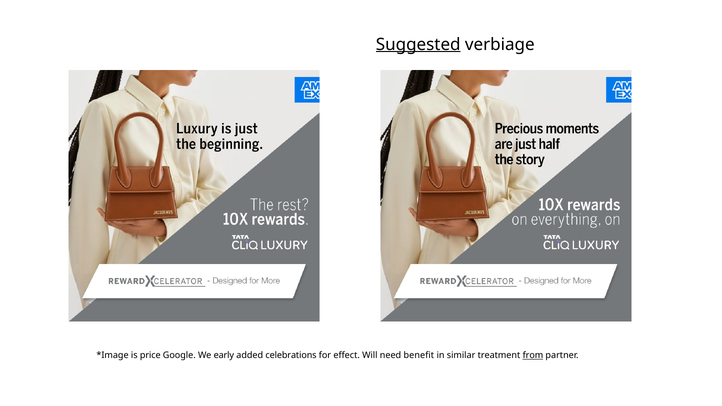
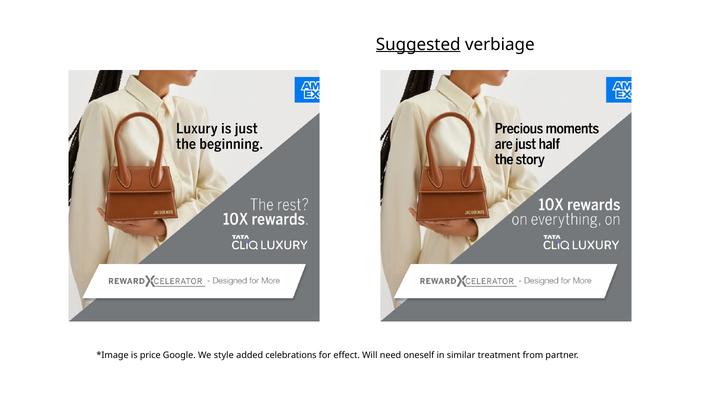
early: early -> style
benefit: benefit -> oneself
from underline: present -> none
